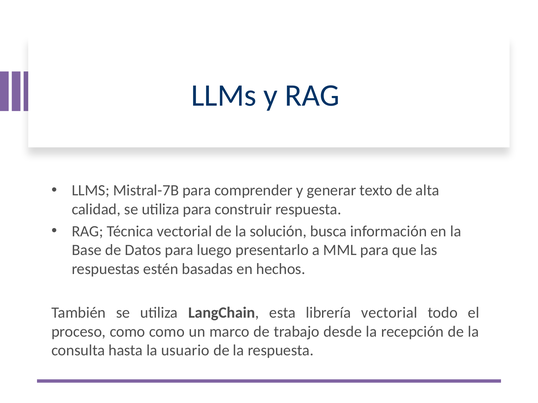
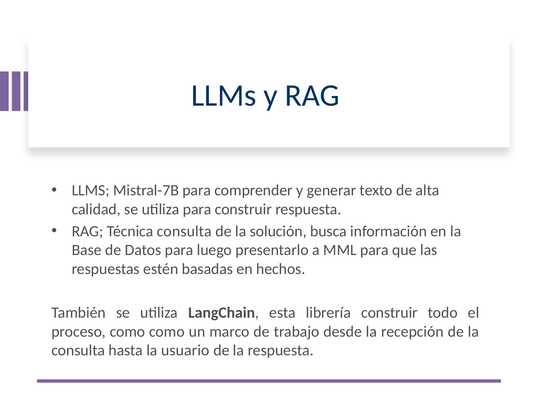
Técnica vectorial: vectorial -> consulta
librería vectorial: vectorial -> construir
